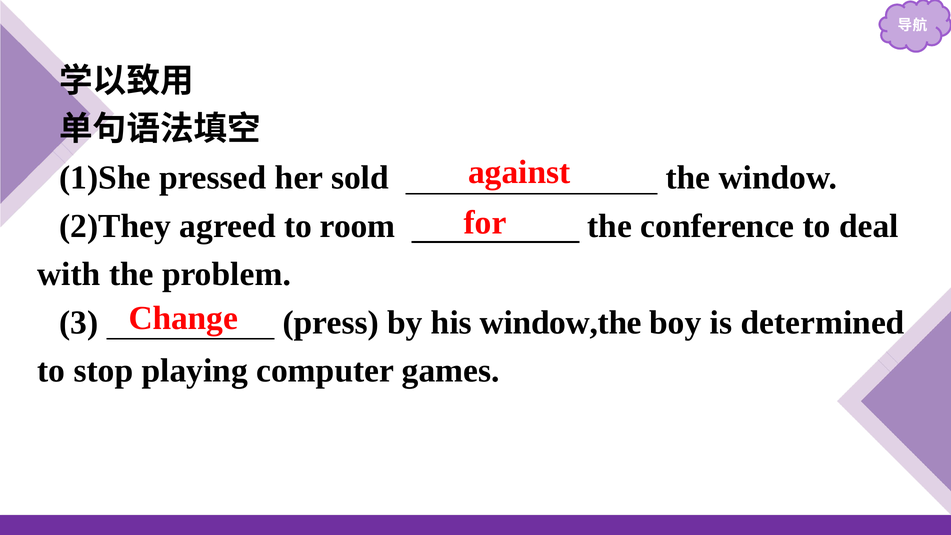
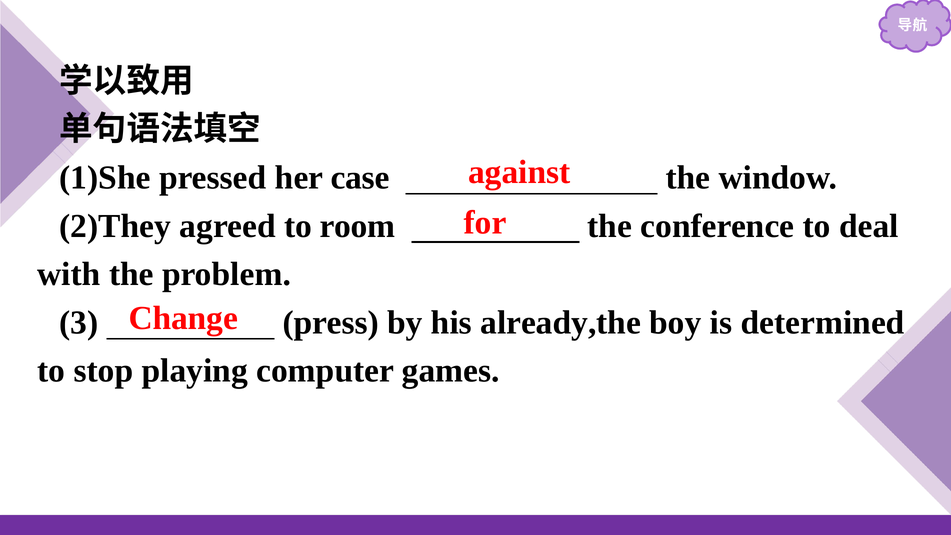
sold: sold -> case
window,the: window,the -> already,the
